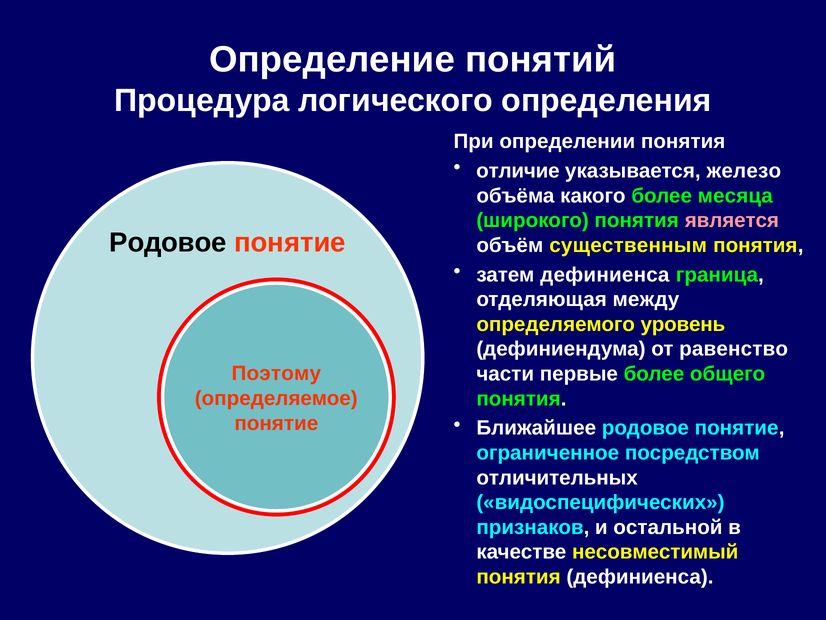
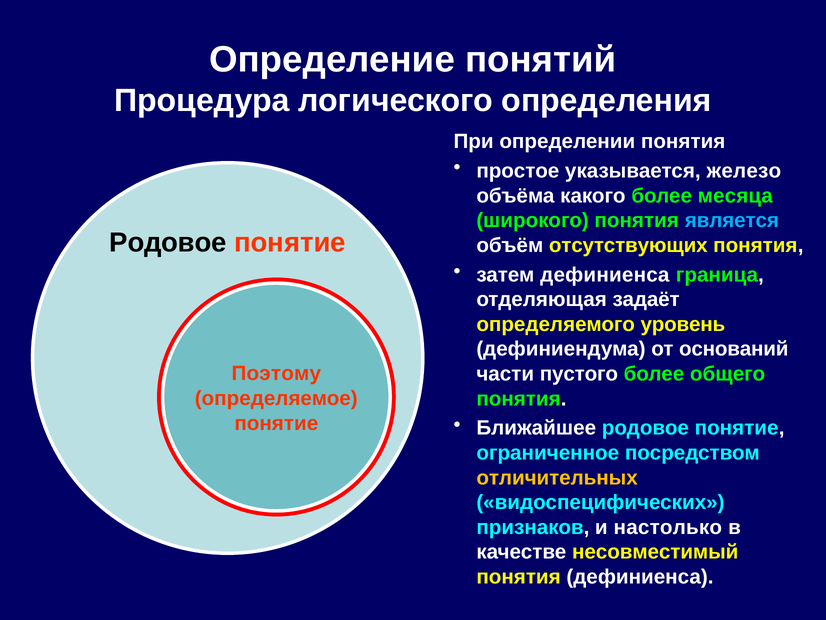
отличие: отличие -> простое
является colour: pink -> light blue
существенным: существенным -> отсутствующих
между: между -> задаёт
равенство: равенство -> оснований
первые: первые -> пустого
отличительных colour: white -> yellow
остальной: остальной -> настолько
